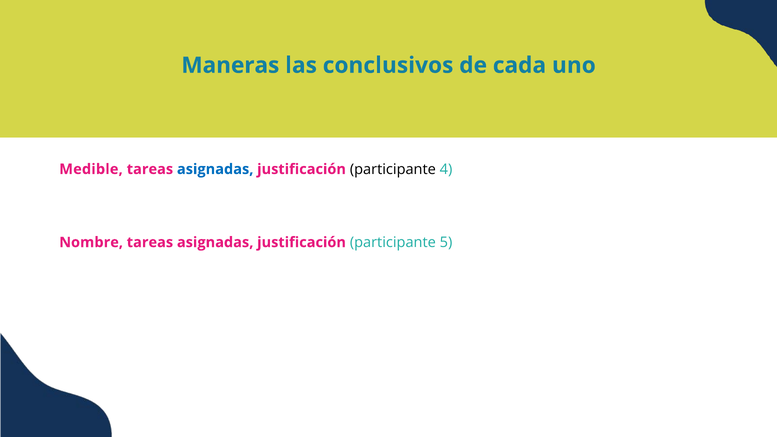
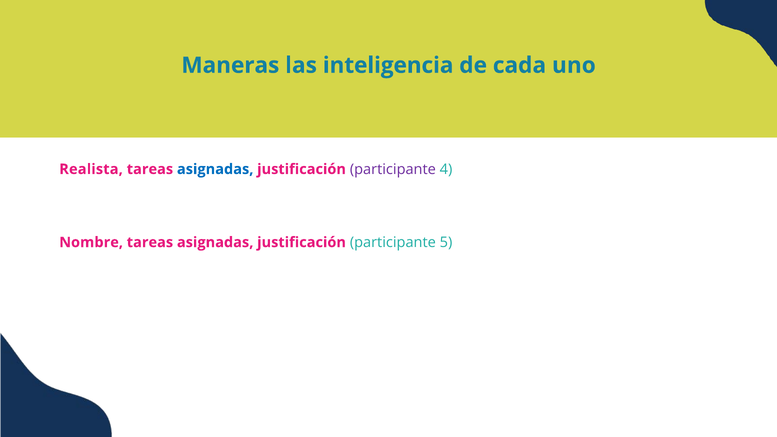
conclusivos: conclusivos -> inteligencia
Medible: Medible -> Realista
participante at (393, 169) colour: black -> purple
